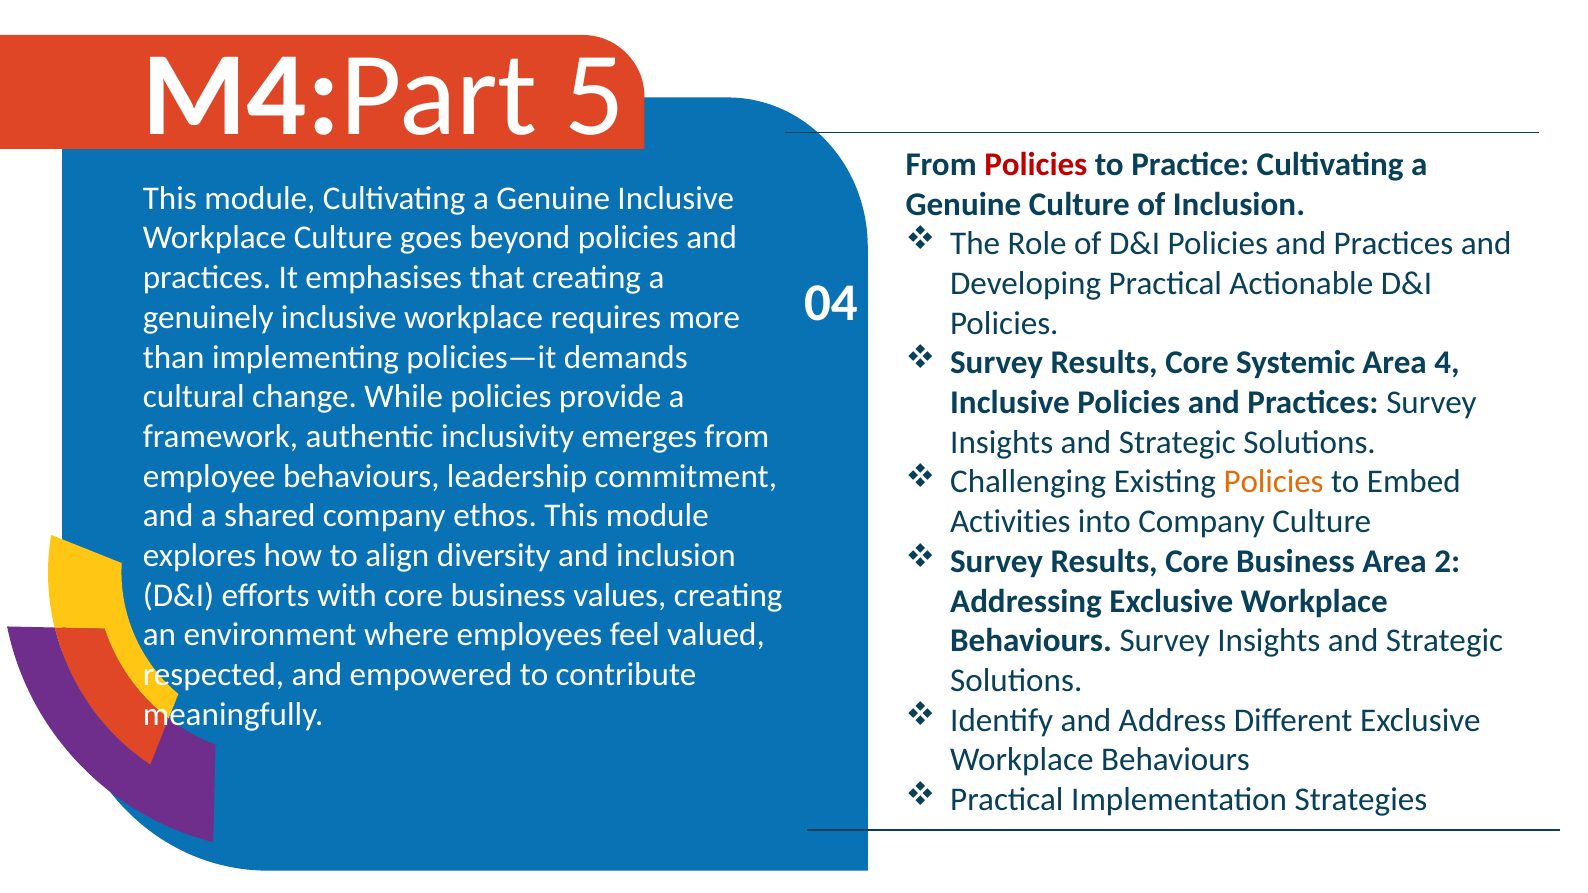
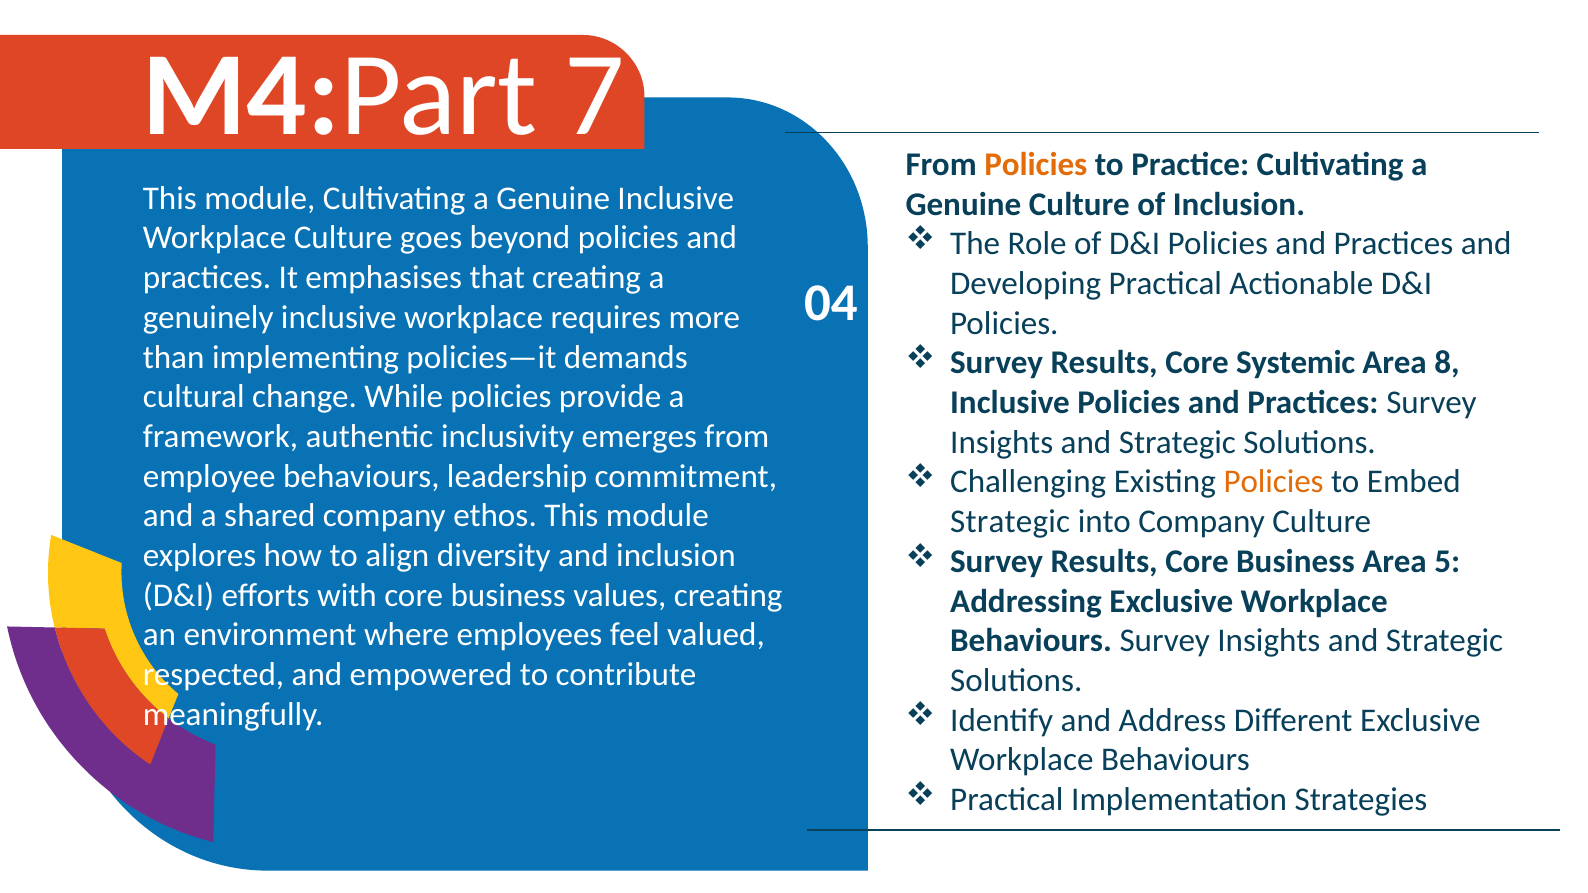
5: 5 -> 7
Policies at (1036, 164) colour: red -> orange
4: 4 -> 8
Activities at (1010, 522): Activities -> Strategic
2: 2 -> 5
